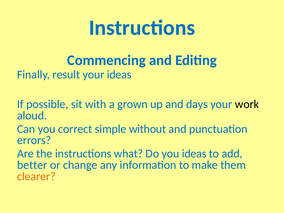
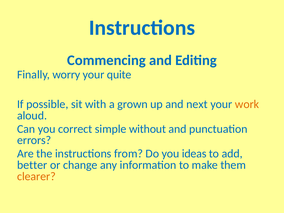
result: result -> worry
your ideas: ideas -> quite
days: days -> next
work colour: black -> orange
what: what -> from
